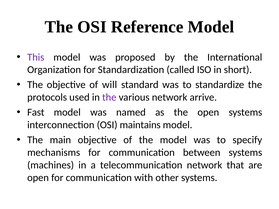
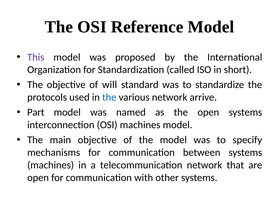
the at (109, 97) colour: purple -> blue
Fast: Fast -> Part
OSI maintains: maintains -> machines
